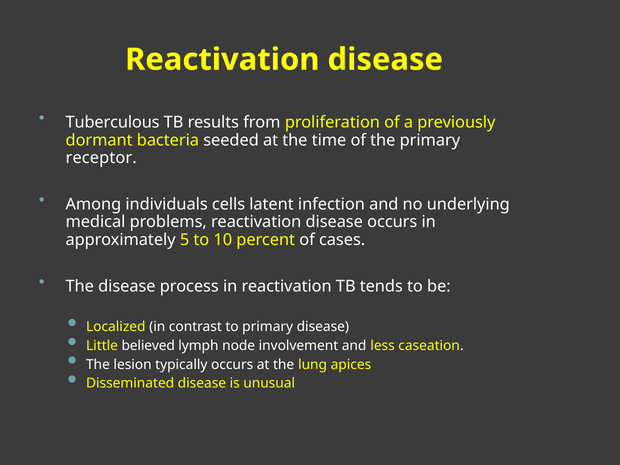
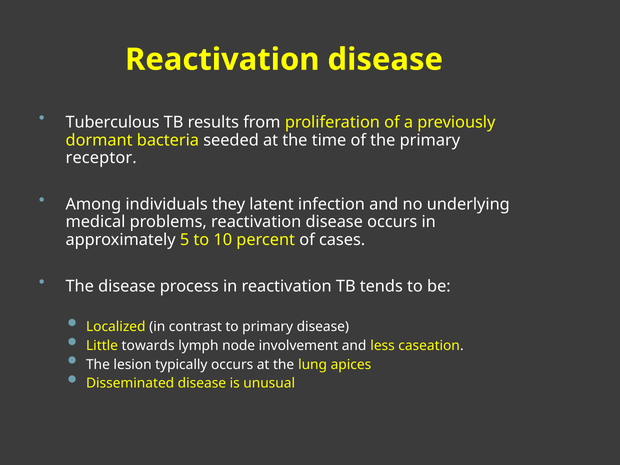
cells: cells -> they
believed: believed -> towards
